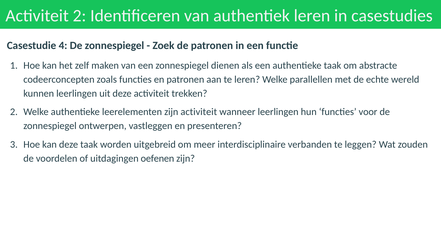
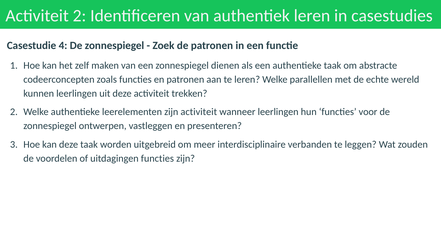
uitdagingen oefenen: oefenen -> functies
